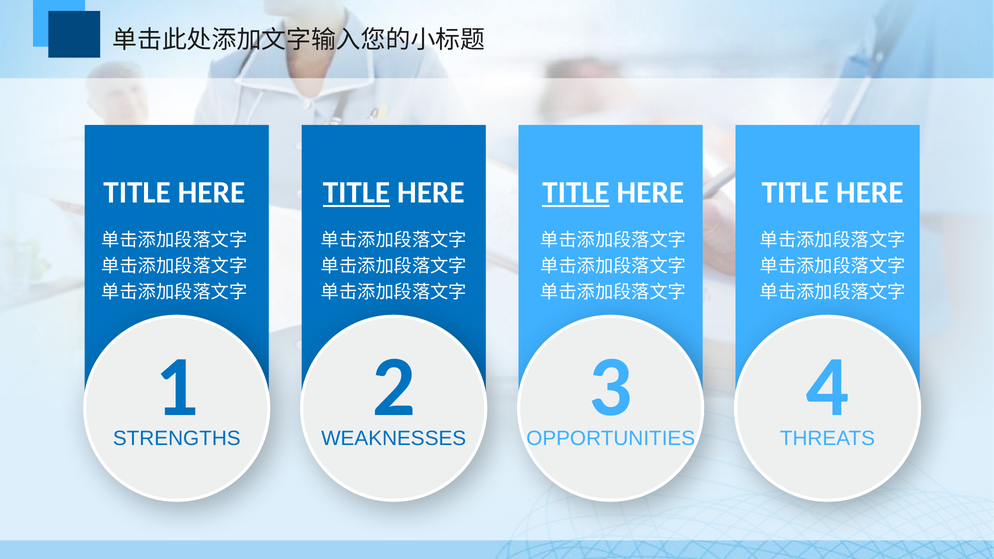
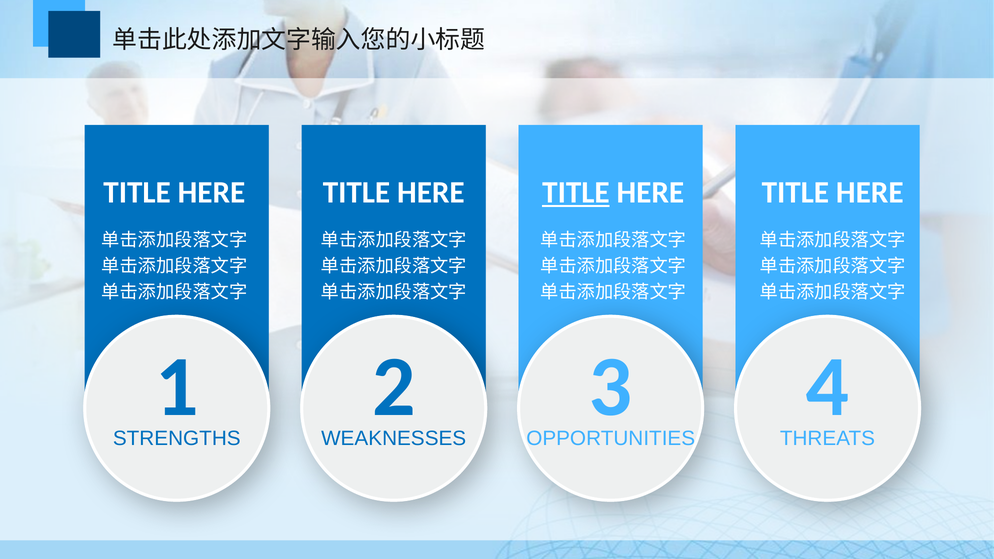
TITLE at (356, 193) underline: present -> none
